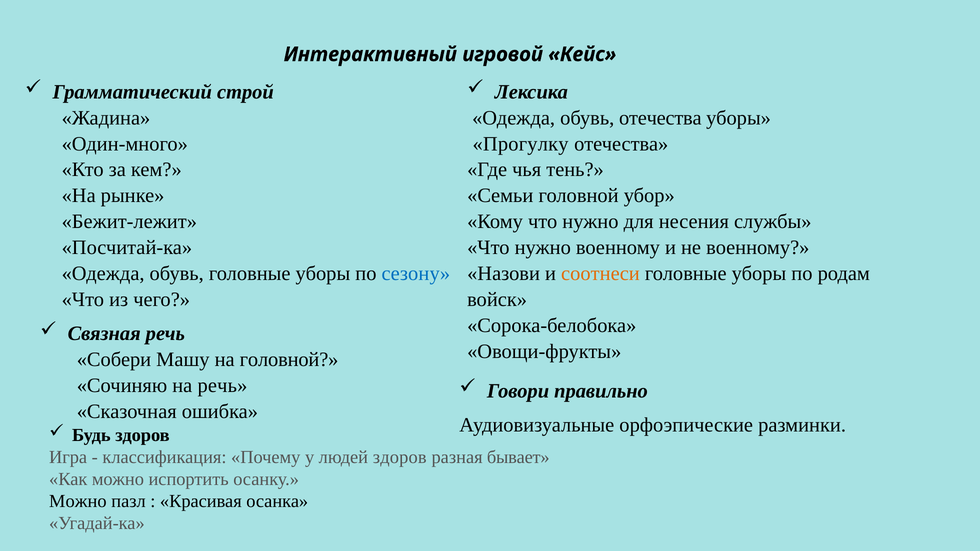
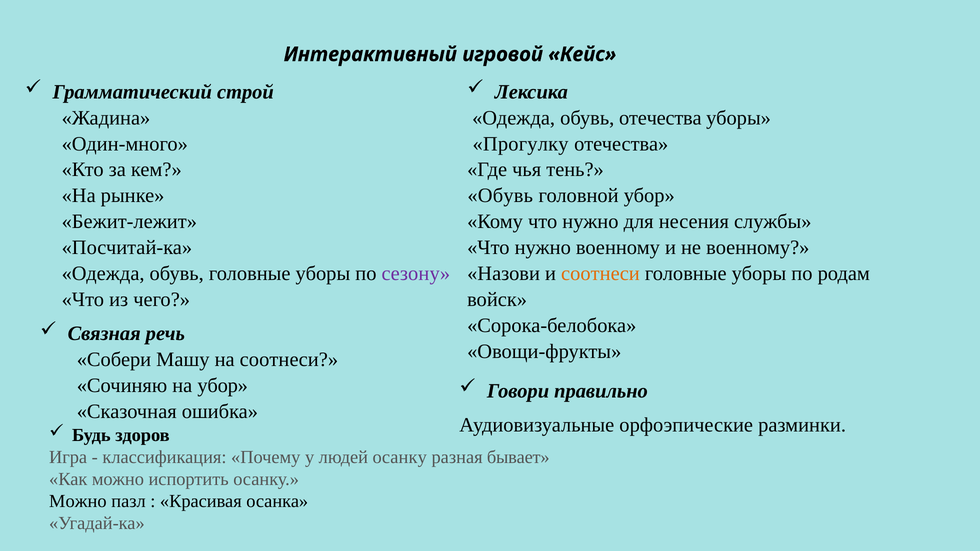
Семьи at (500, 196): Семьи -> Обувь
сезону colour: blue -> purple
на головной: головной -> соотнеси
на речь: речь -> убор
людей здоров: здоров -> осанку
